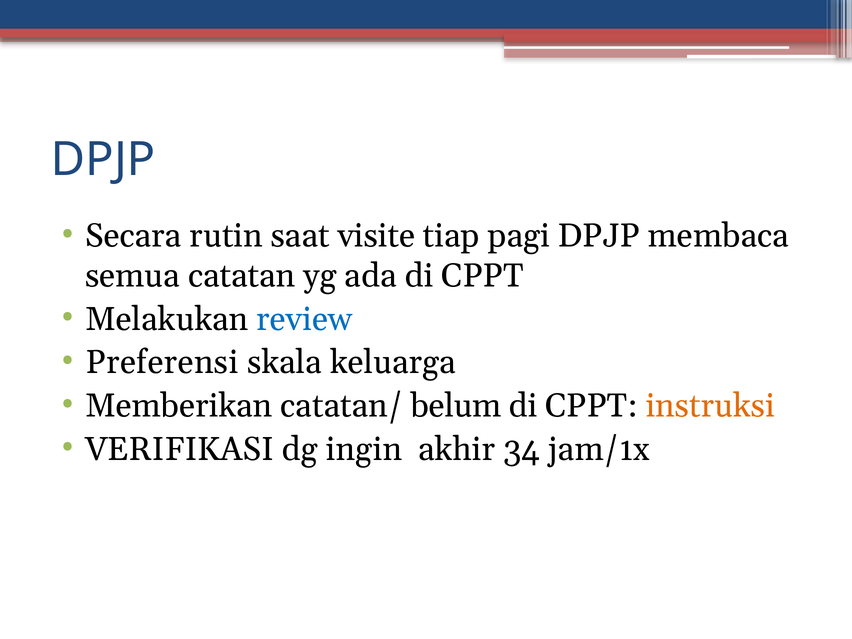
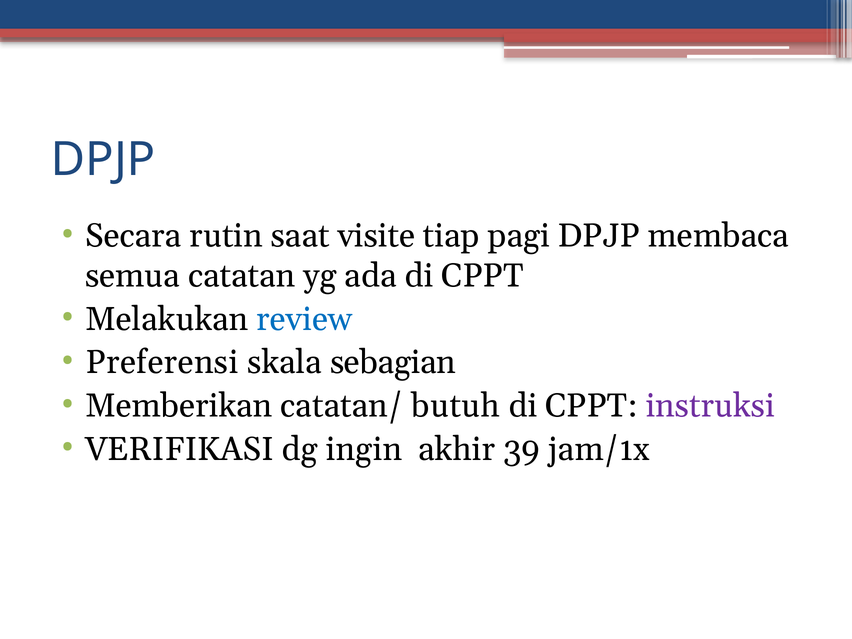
keluarga: keluarga -> sebagian
belum: belum -> butuh
instruksi colour: orange -> purple
34: 34 -> 39
